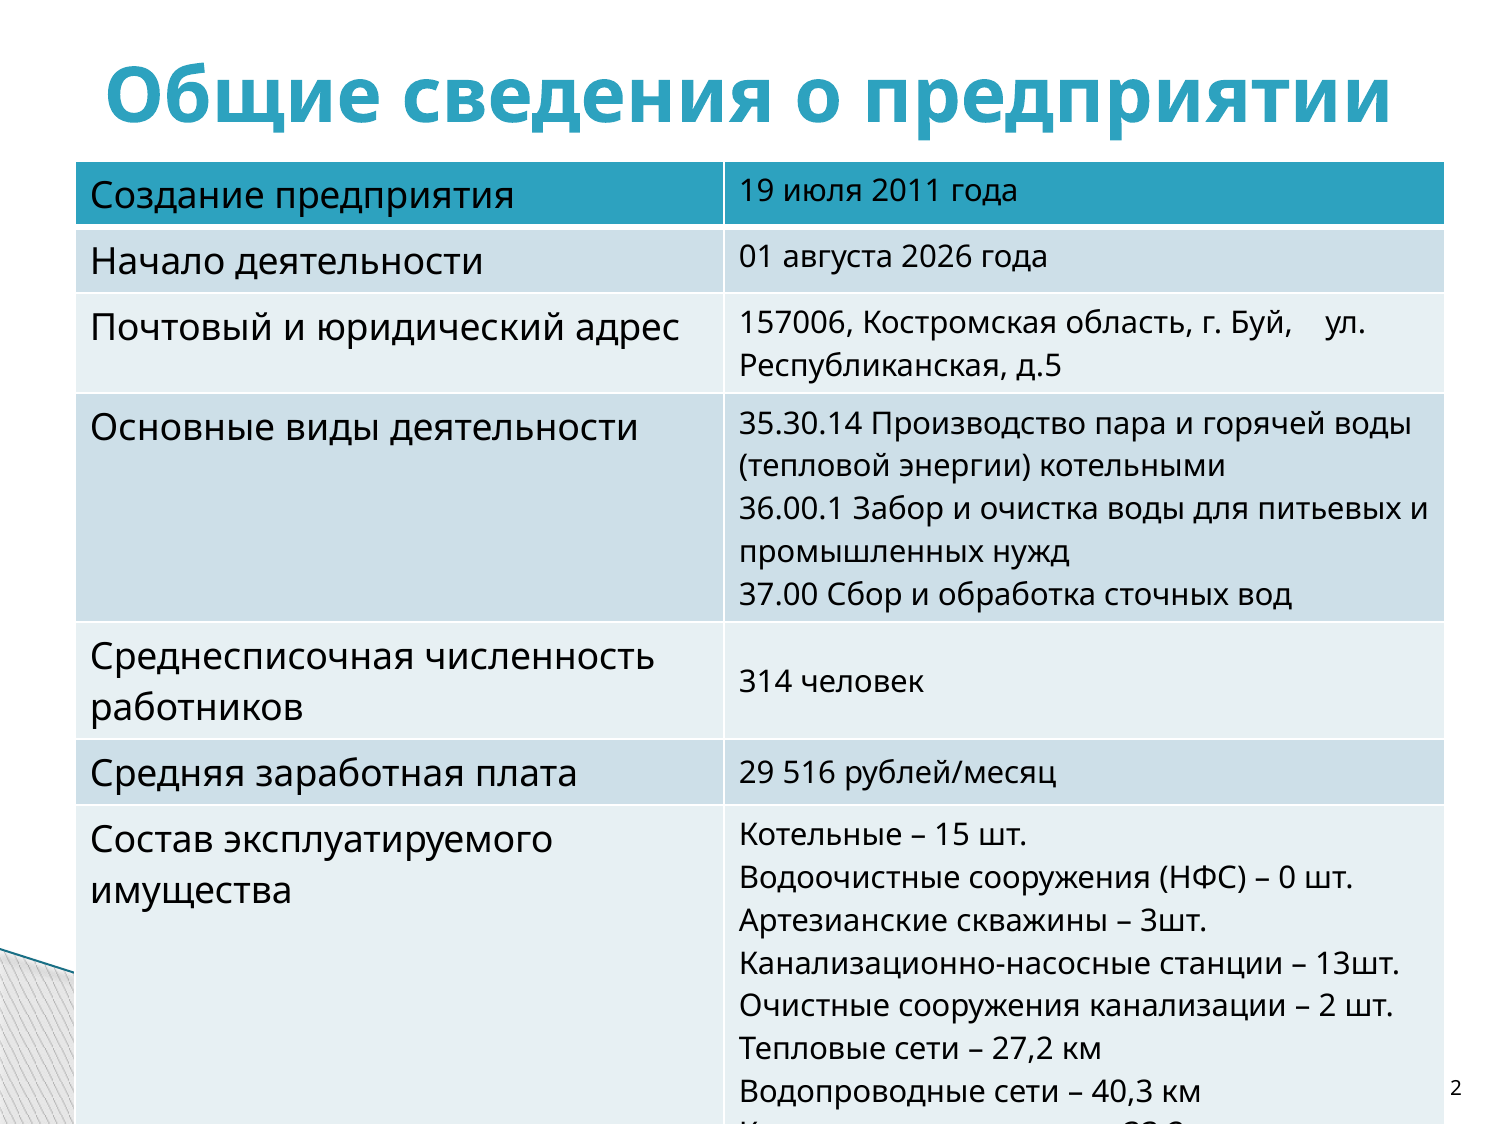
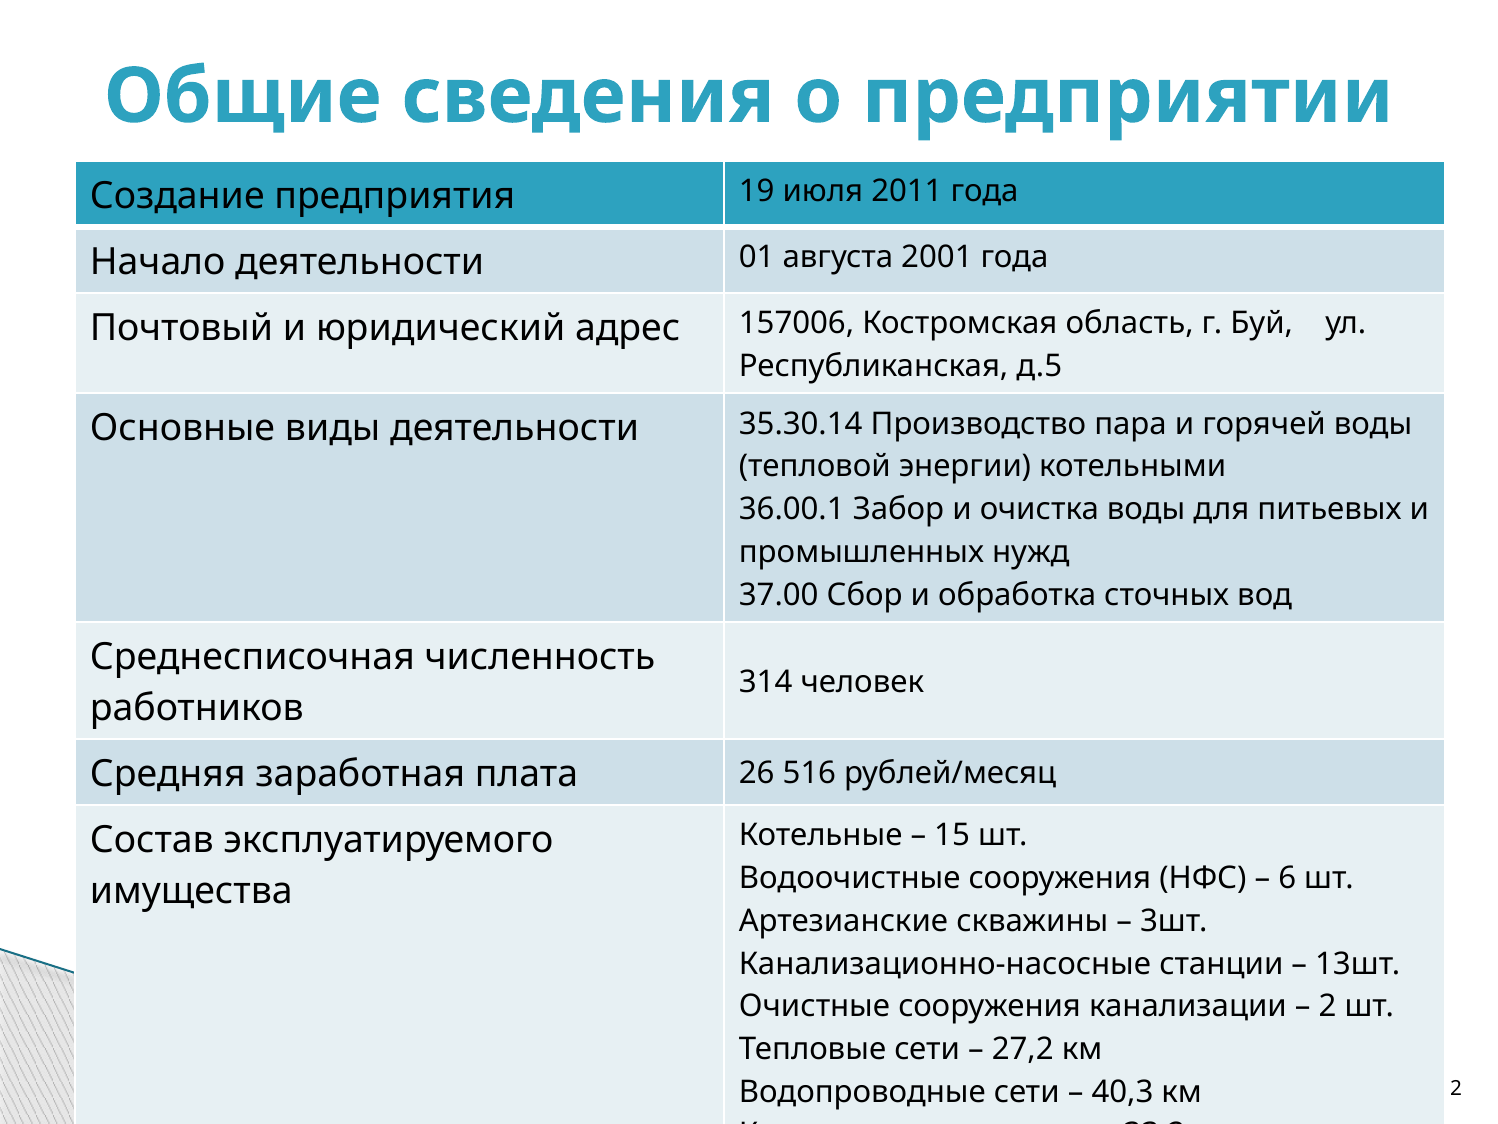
2026: 2026 -> 2001
29: 29 -> 26
0: 0 -> 6
